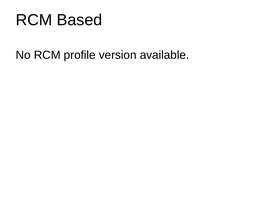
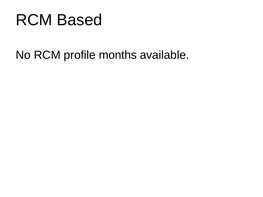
version: version -> months
